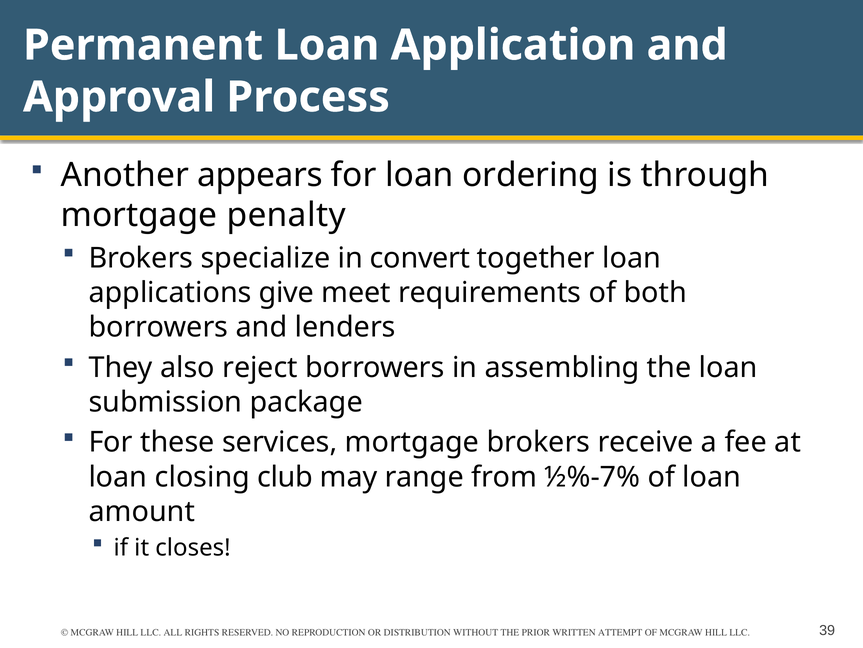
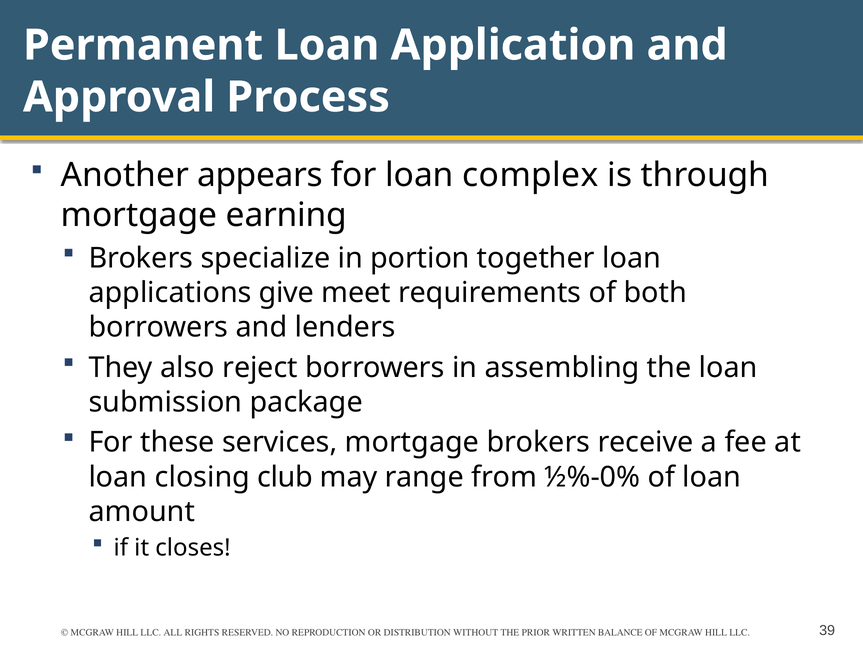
ordering: ordering -> complex
penalty: penalty -> earning
convert: convert -> portion
½%-7%: ½%-7% -> ½%-0%
ATTEMPT: ATTEMPT -> BALANCE
